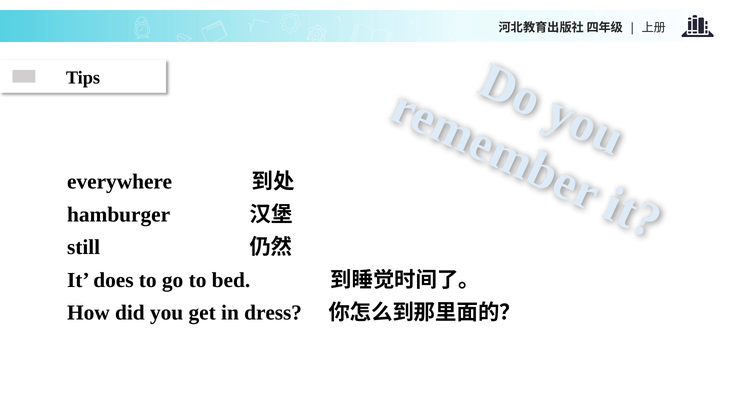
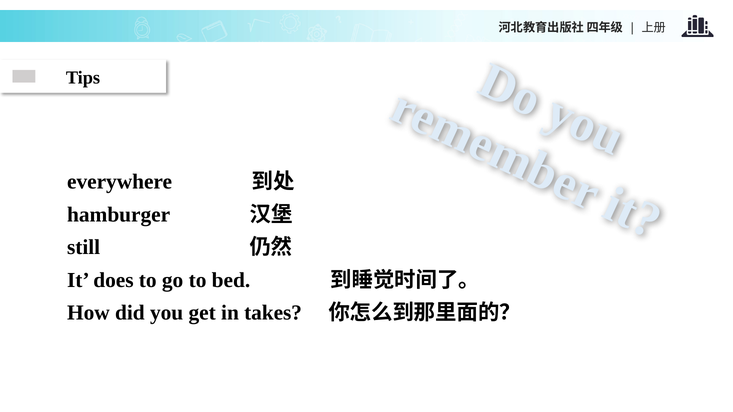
dress: dress -> takes
